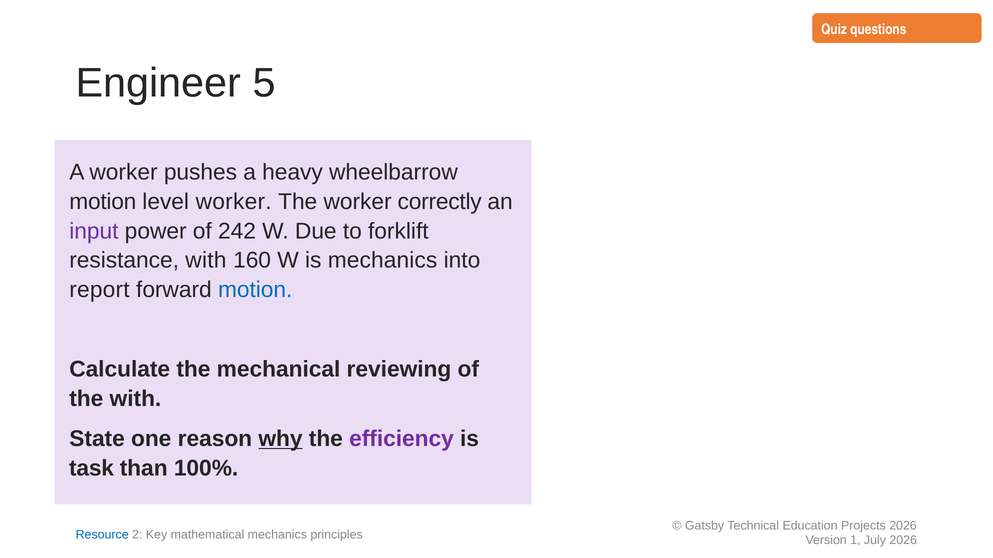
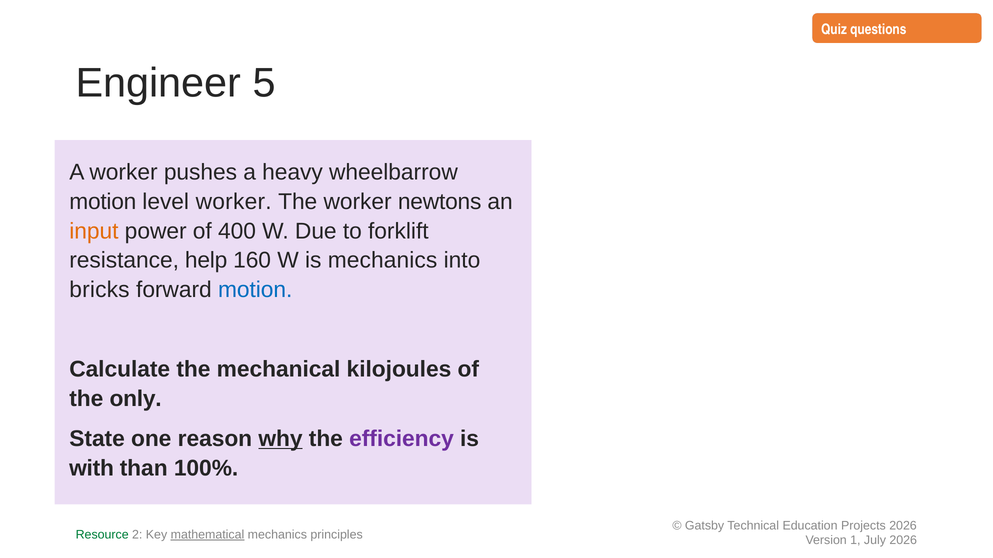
correctly: correctly -> newtons
input colour: purple -> orange
242: 242 -> 400
resistance with: with -> help
report: report -> bricks
reviewing: reviewing -> kilojoules
the with: with -> only
task: task -> with
Resource colour: blue -> green
mathematical underline: none -> present
